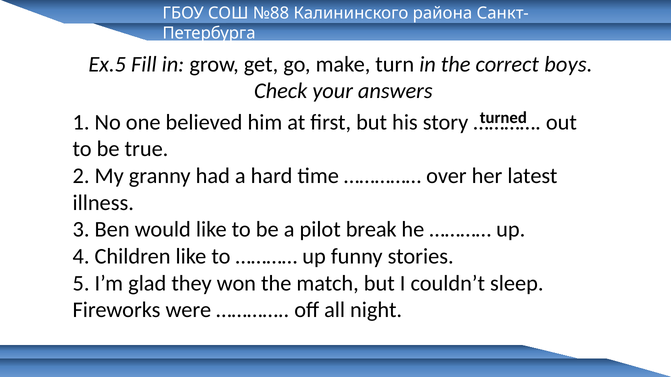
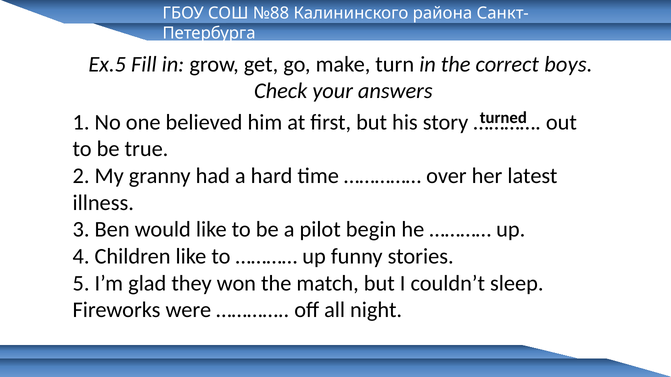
break: break -> begin
